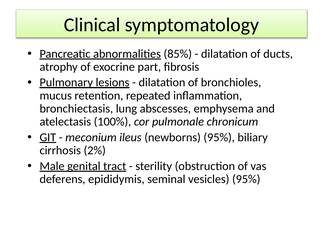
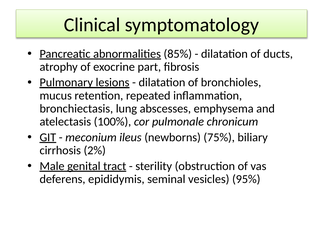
newborns 95%: 95% -> 75%
